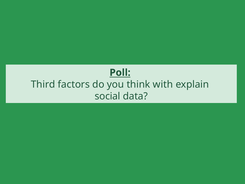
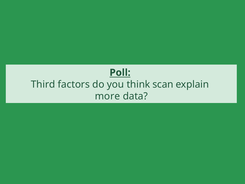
with: with -> scan
social: social -> more
